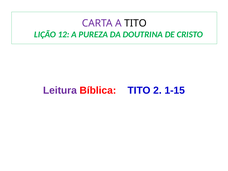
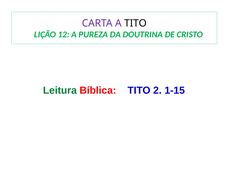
Leitura colour: purple -> green
